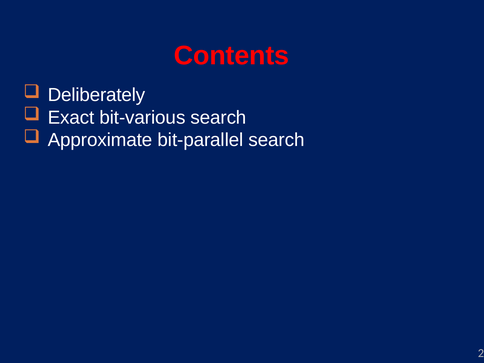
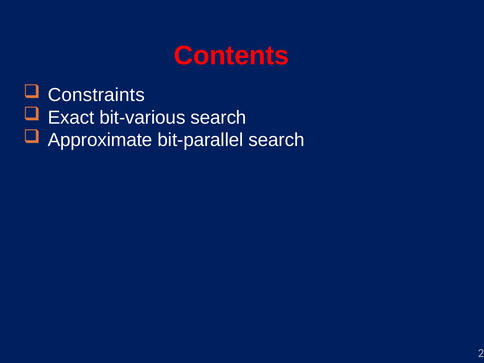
Deliberately: Deliberately -> Constraints
